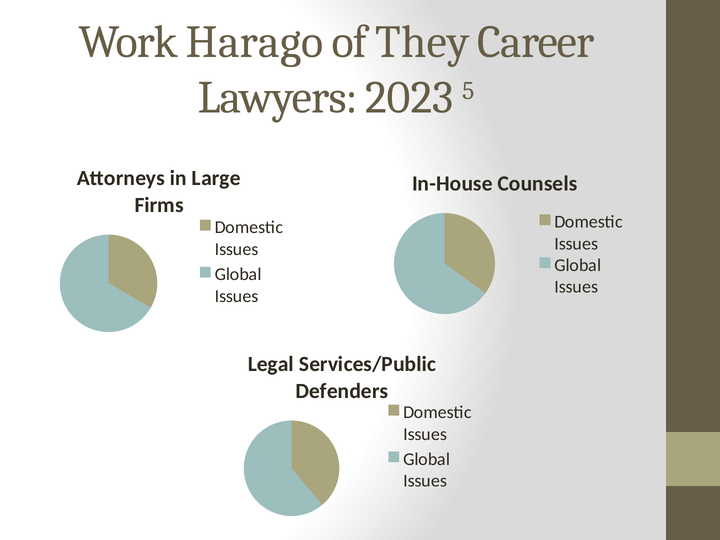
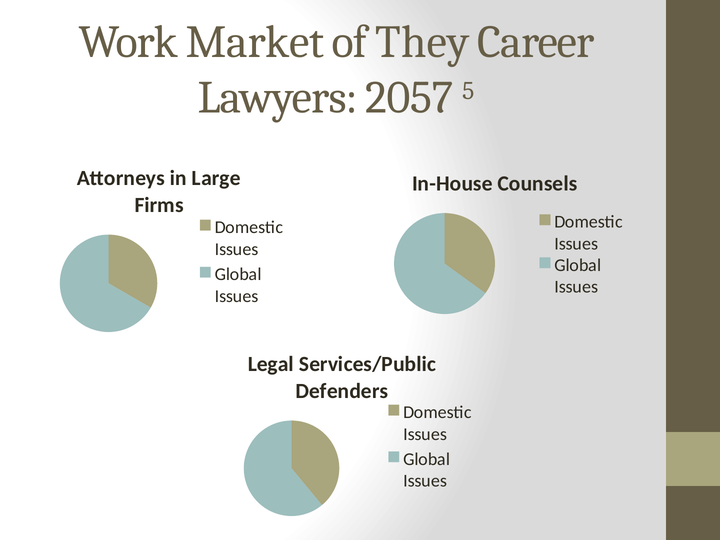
Harago: Harago -> Market
2023: 2023 -> 2057
